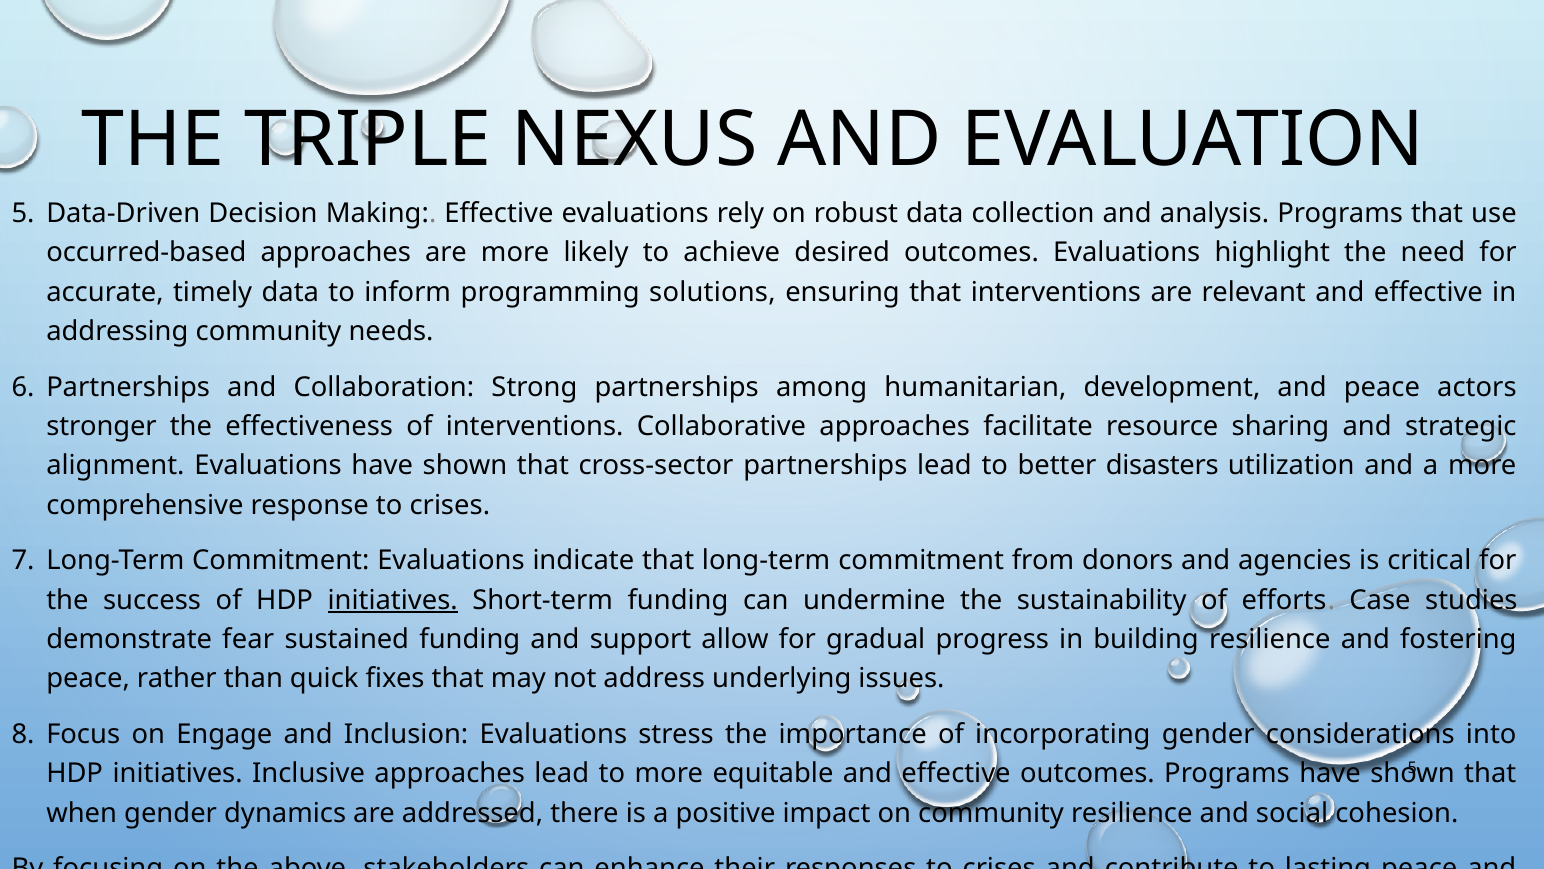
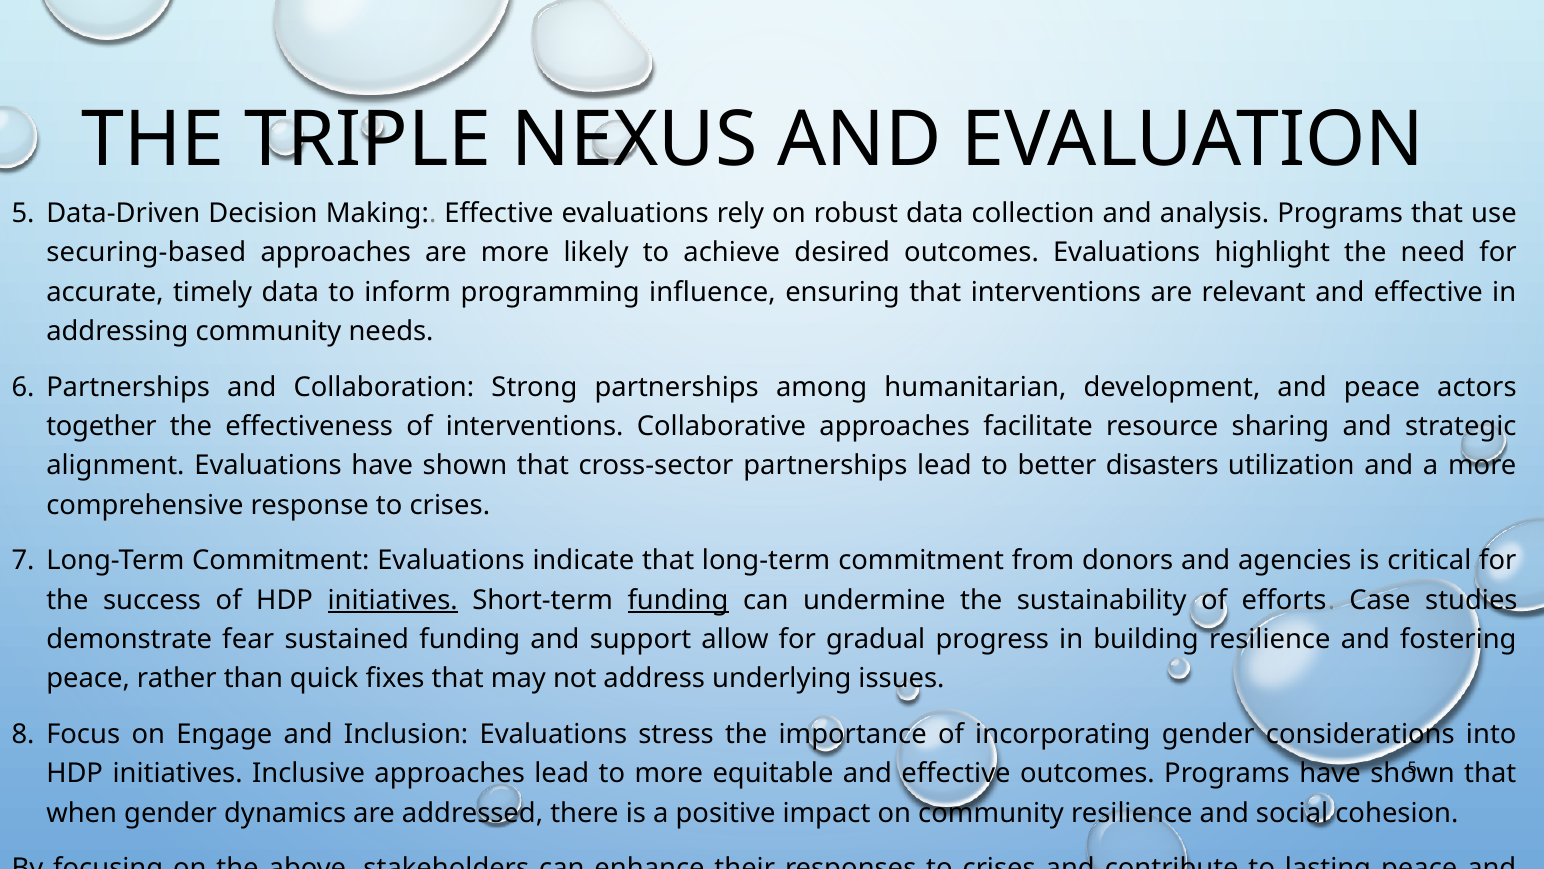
occurred-based: occurred-based -> securing-based
solutions: solutions -> influence
stronger: stronger -> together
funding at (678, 600) underline: none -> present
